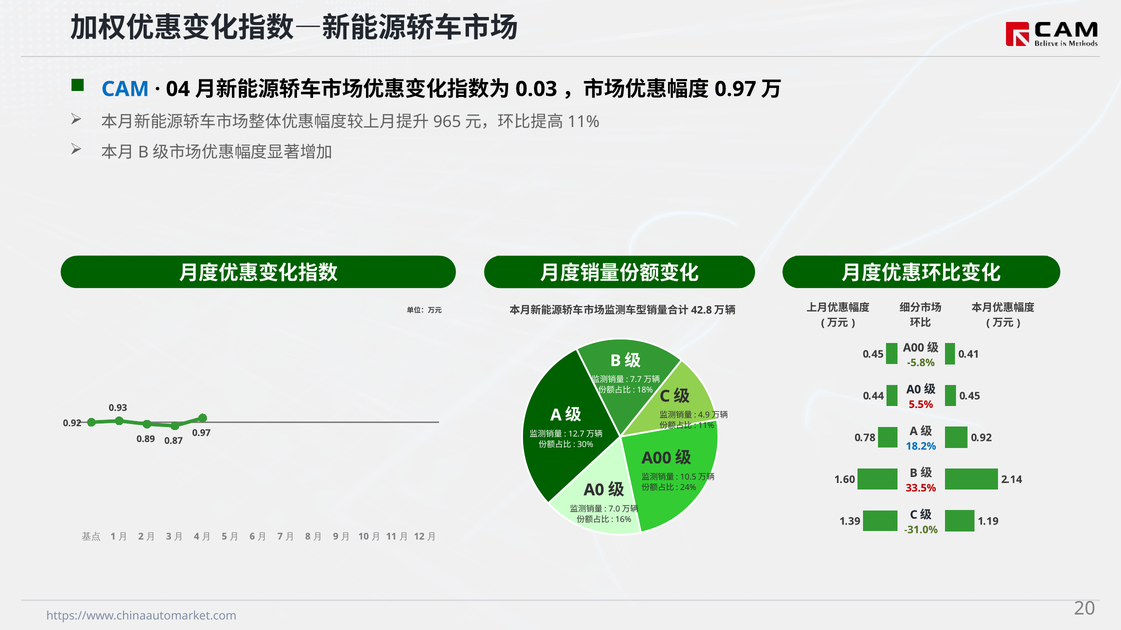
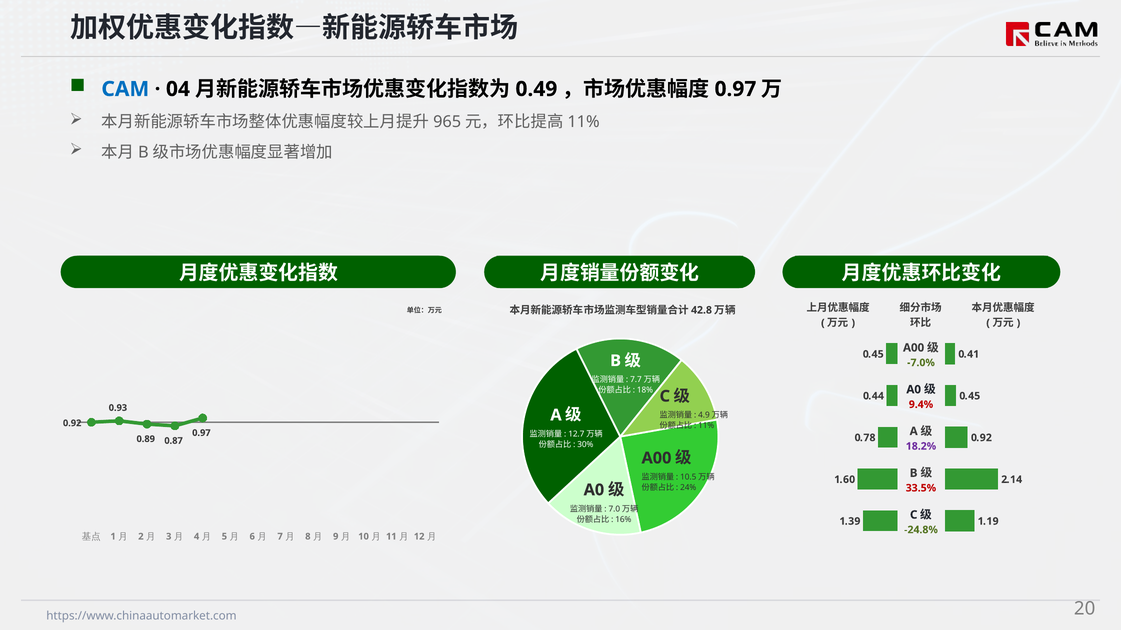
0.03: 0.03 -> 0.49
-5.8%: -5.8% -> -7.0%
5.5%: 5.5% -> 9.4%
18.2% colour: blue -> purple
-31.0%: -31.0% -> -24.8%
